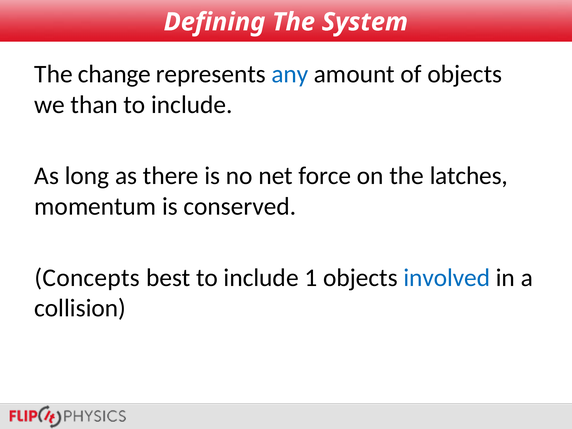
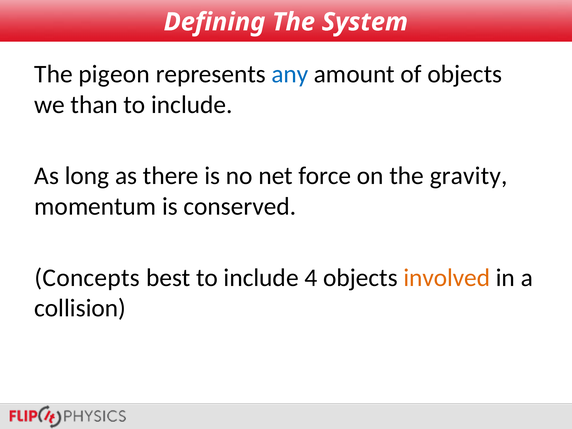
change: change -> pigeon
latches: latches -> gravity
1: 1 -> 4
involved colour: blue -> orange
